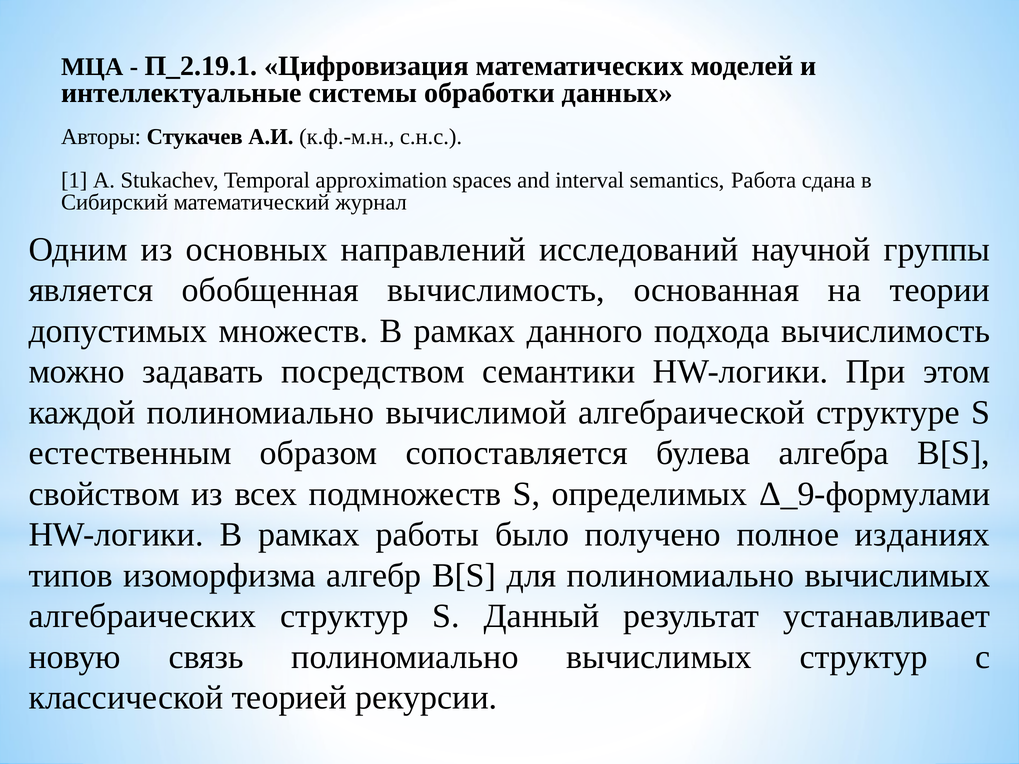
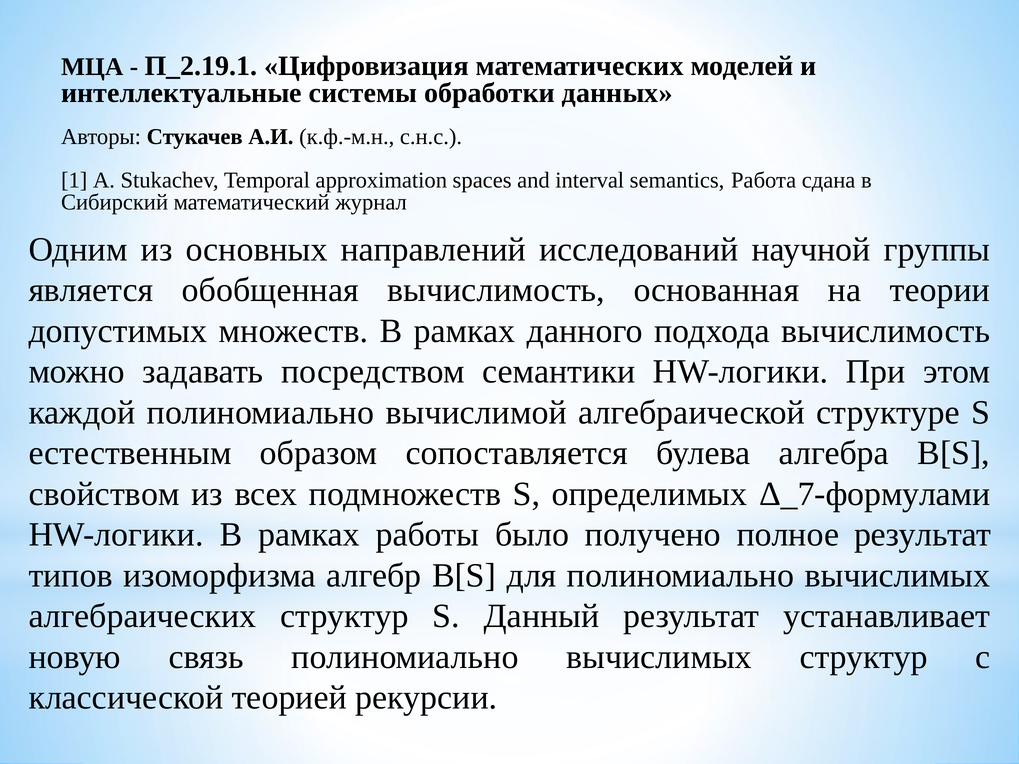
Δ_9-формулами: Δ_9-формулами -> Δ_7-формулами
полное изданиях: изданиях -> результат
